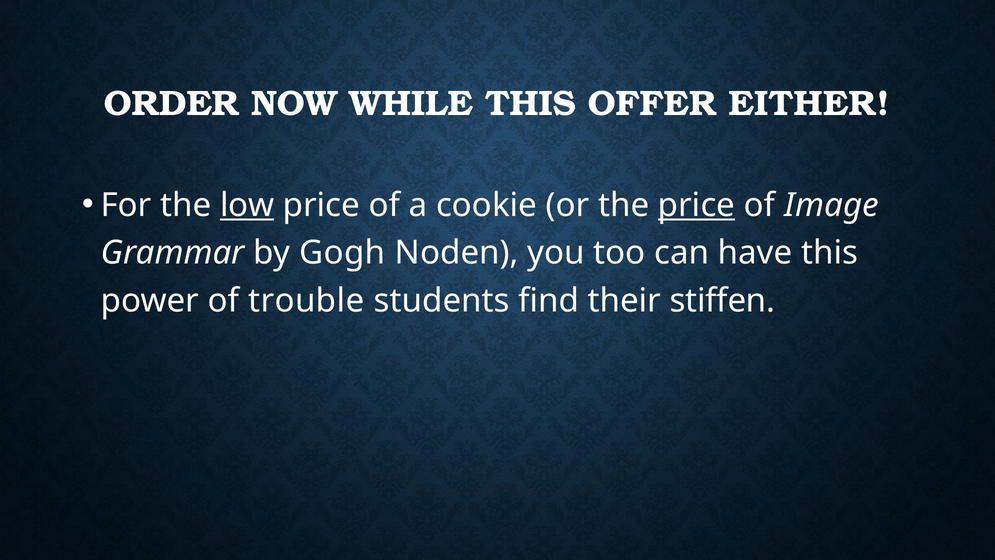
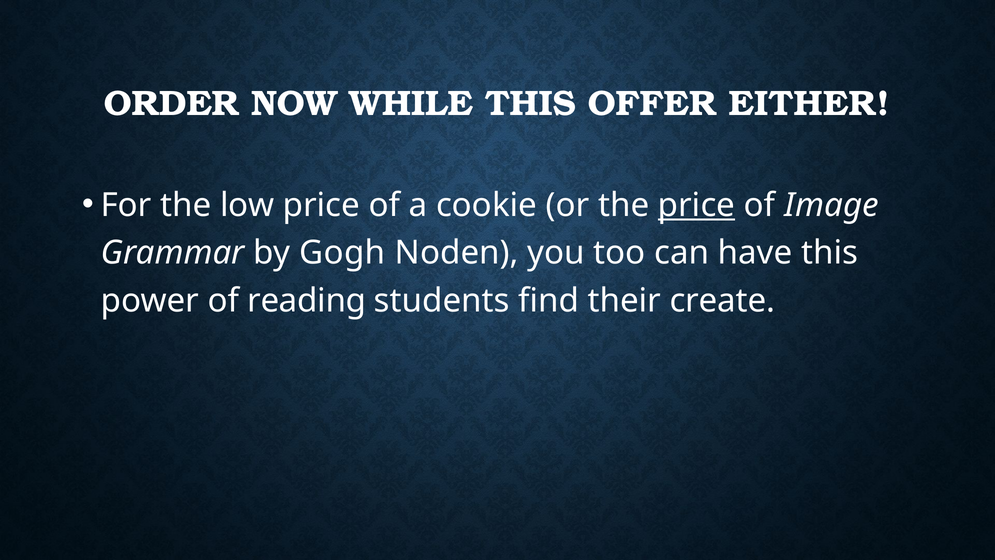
low underline: present -> none
trouble: trouble -> reading
stiffen: stiffen -> create
